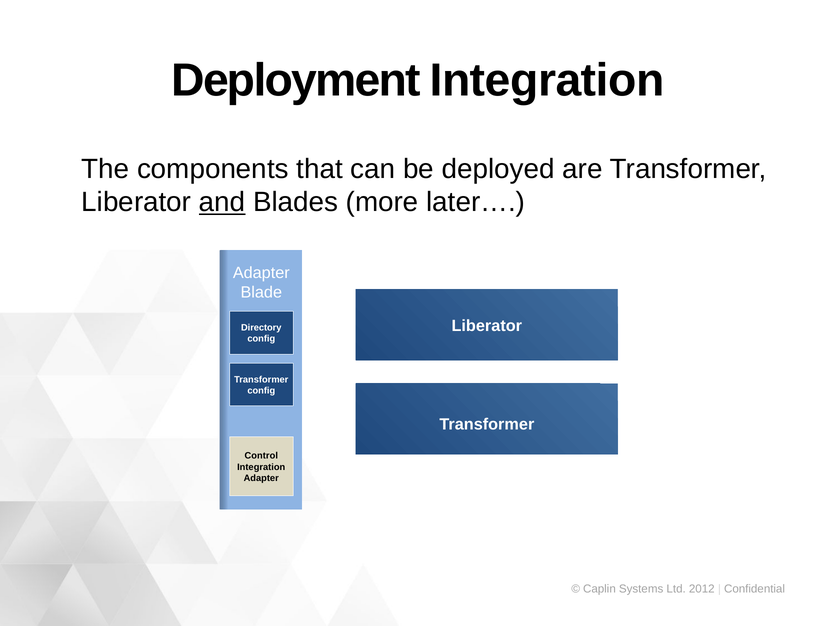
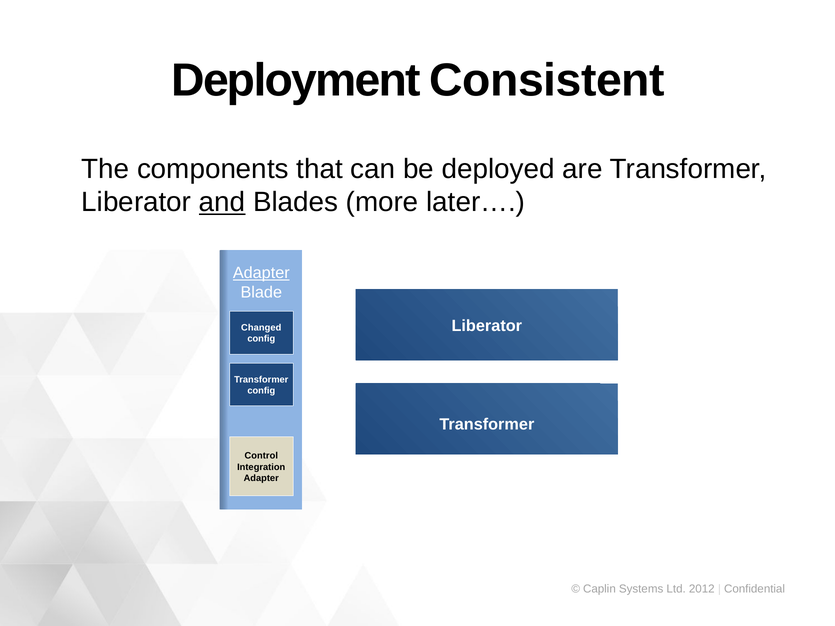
Deployment Integration: Integration -> Consistent
Adapter at (261, 273) underline: none -> present
Directory: Directory -> Changed
